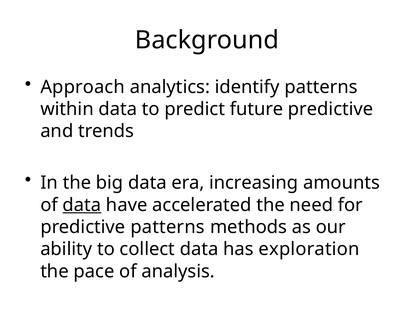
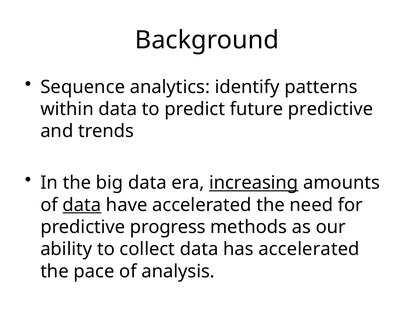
Approach: Approach -> Sequence
increasing underline: none -> present
predictive patterns: patterns -> progress
has exploration: exploration -> accelerated
